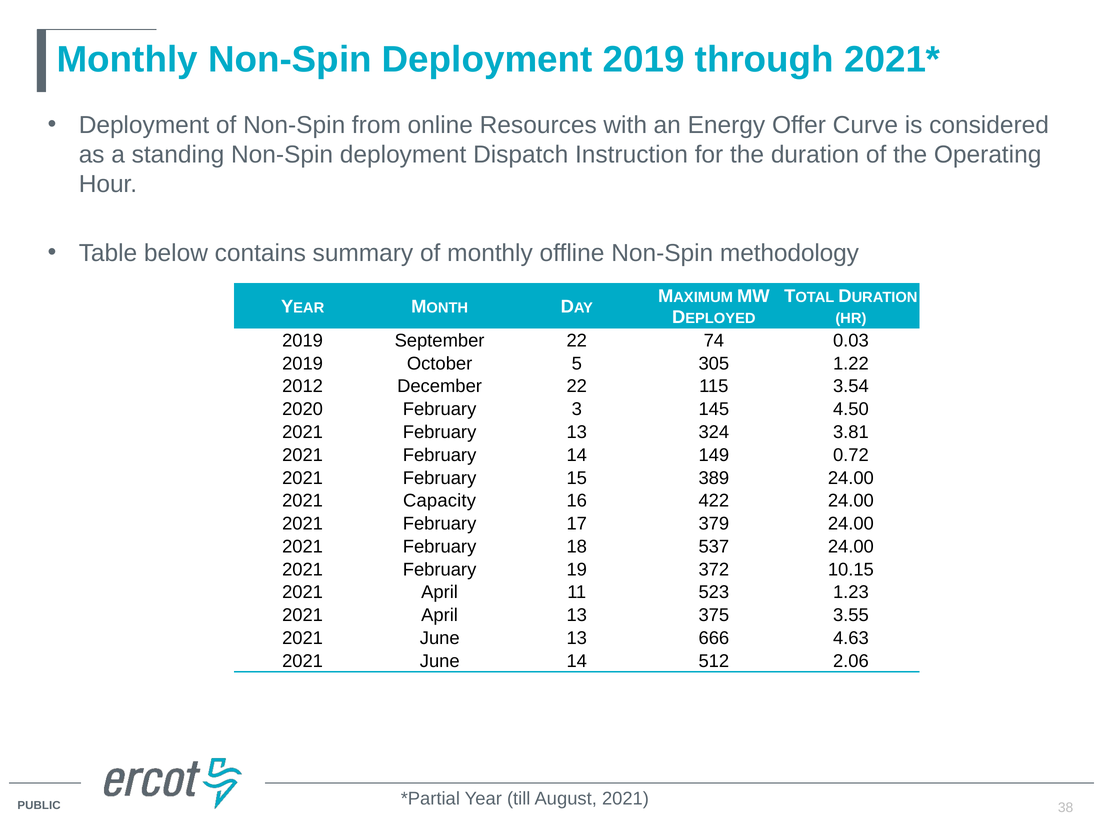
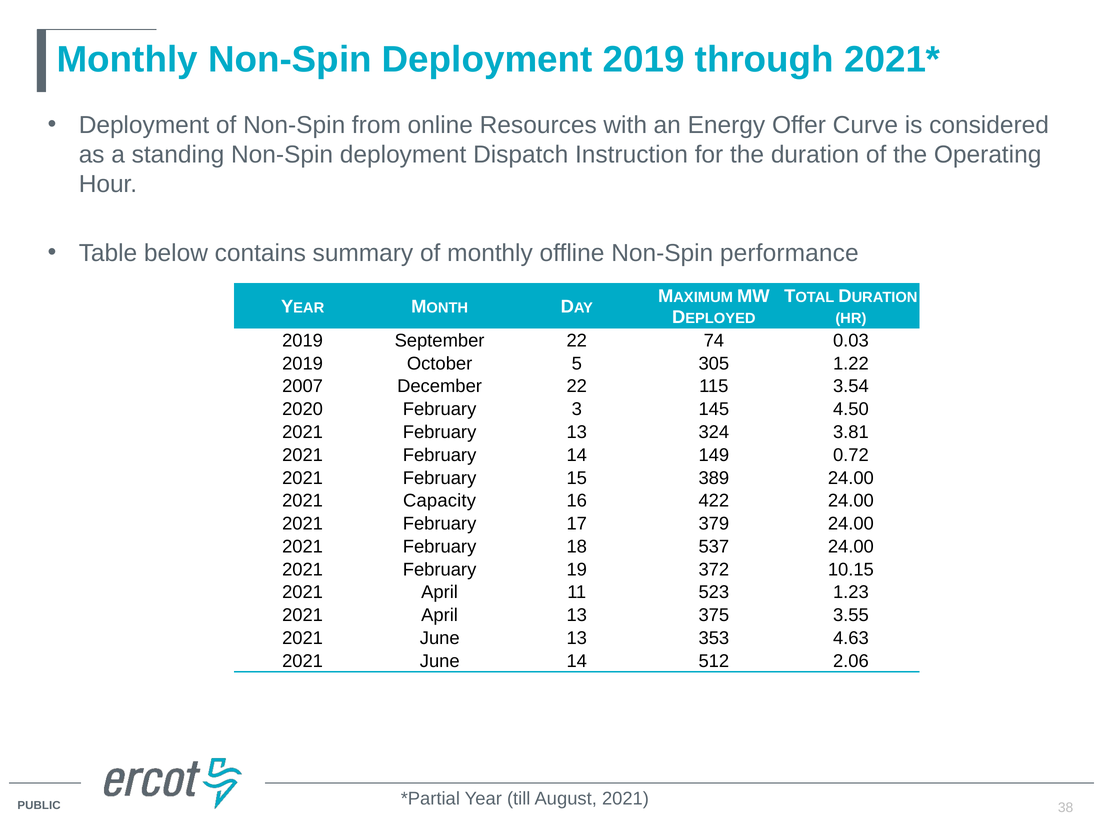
methodology: methodology -> performance
2012: 2012 -> 2007
666: 666 -> 353
